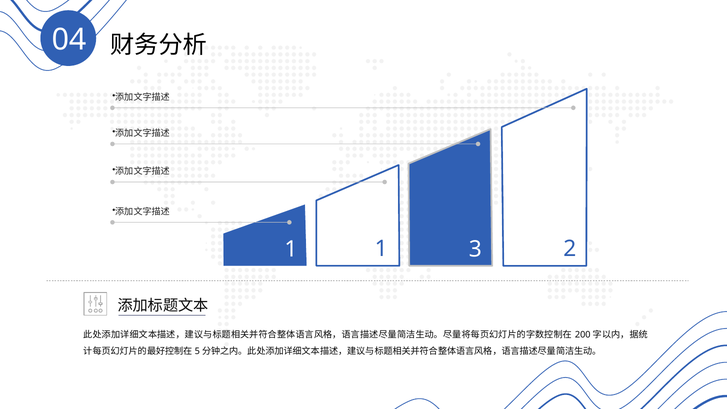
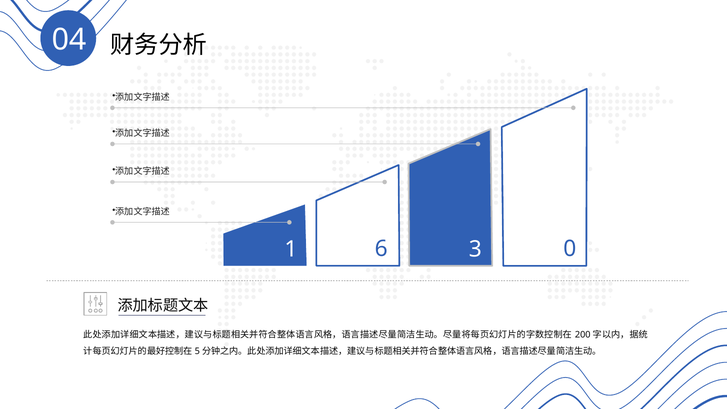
1 1: 1 -> 6
2: 2 -> 0
